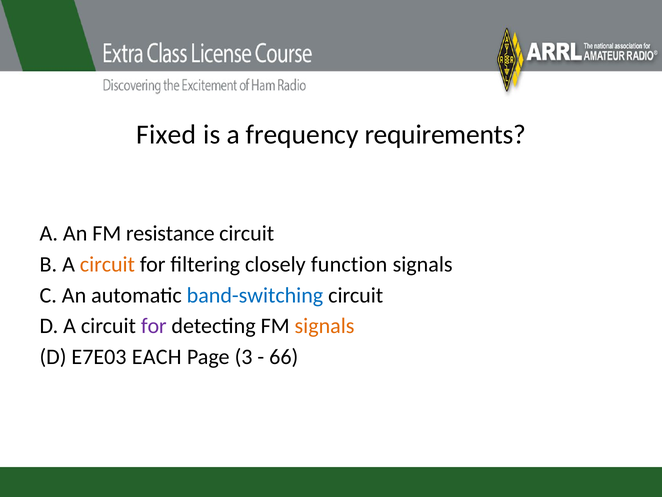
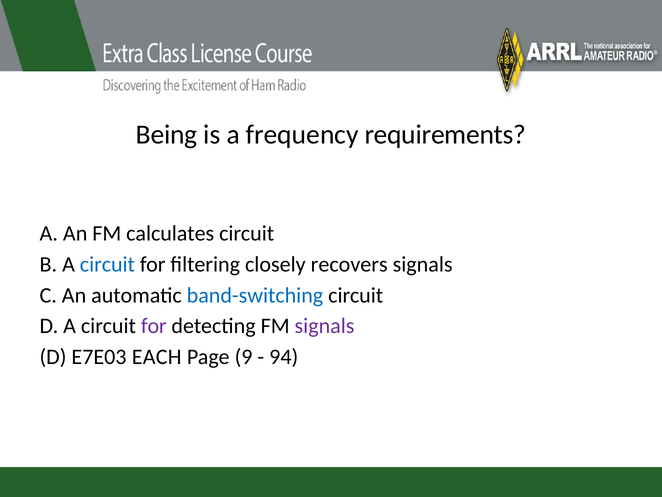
Fixed: Fixed -> Being
resistance: resistance -> calculates
circuit at (107, 264) colour: orange -> blue
function: function -> recovers
signals at (325, 326) colour: orange -> purple
3: 3 -> 9
66: 66 -> 94
